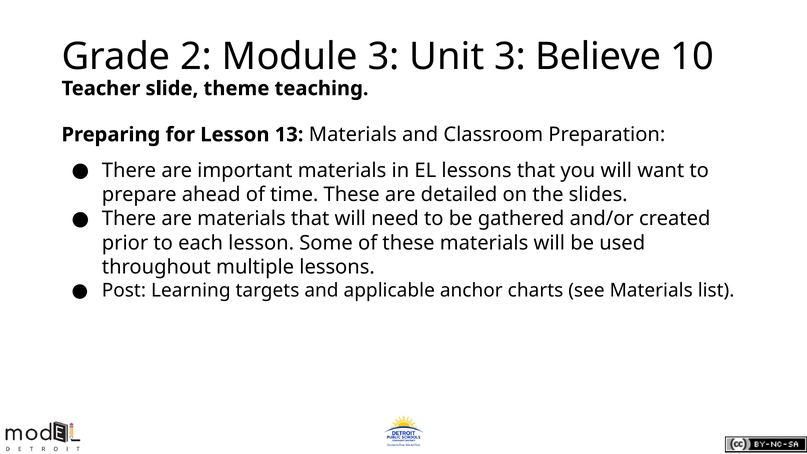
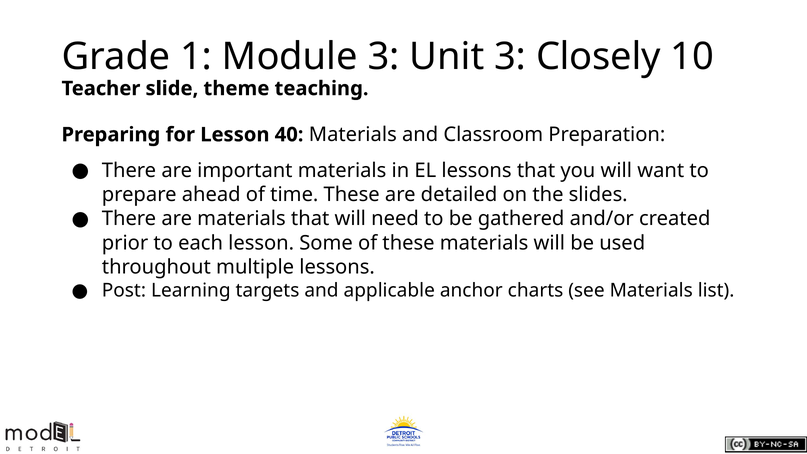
2: 2 -> 1
Believe: Believe -> Closely
13: 13 -> 40
